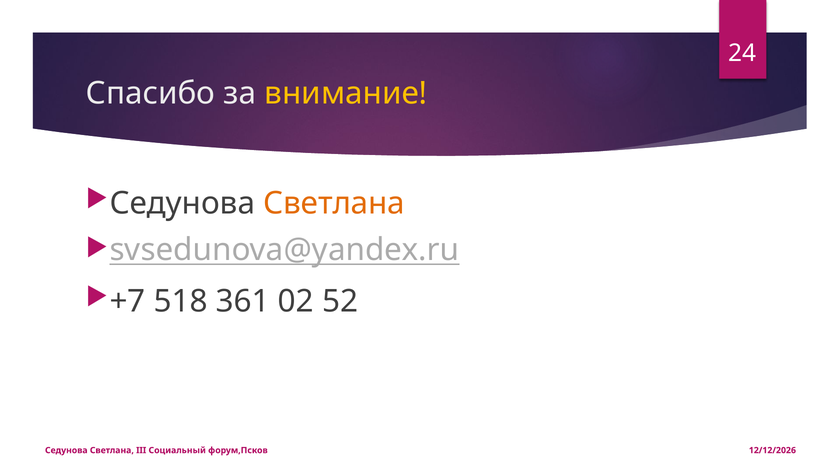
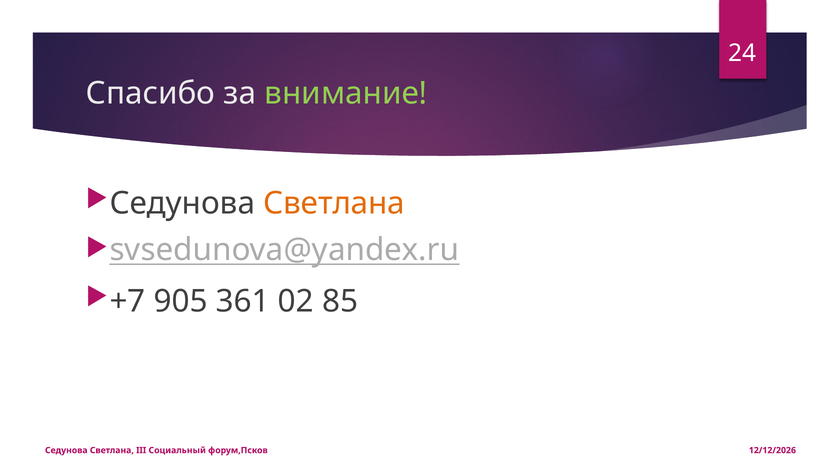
внимание colour: yellow -> light green
518: 518 -> 905
52: 52 -> 85
